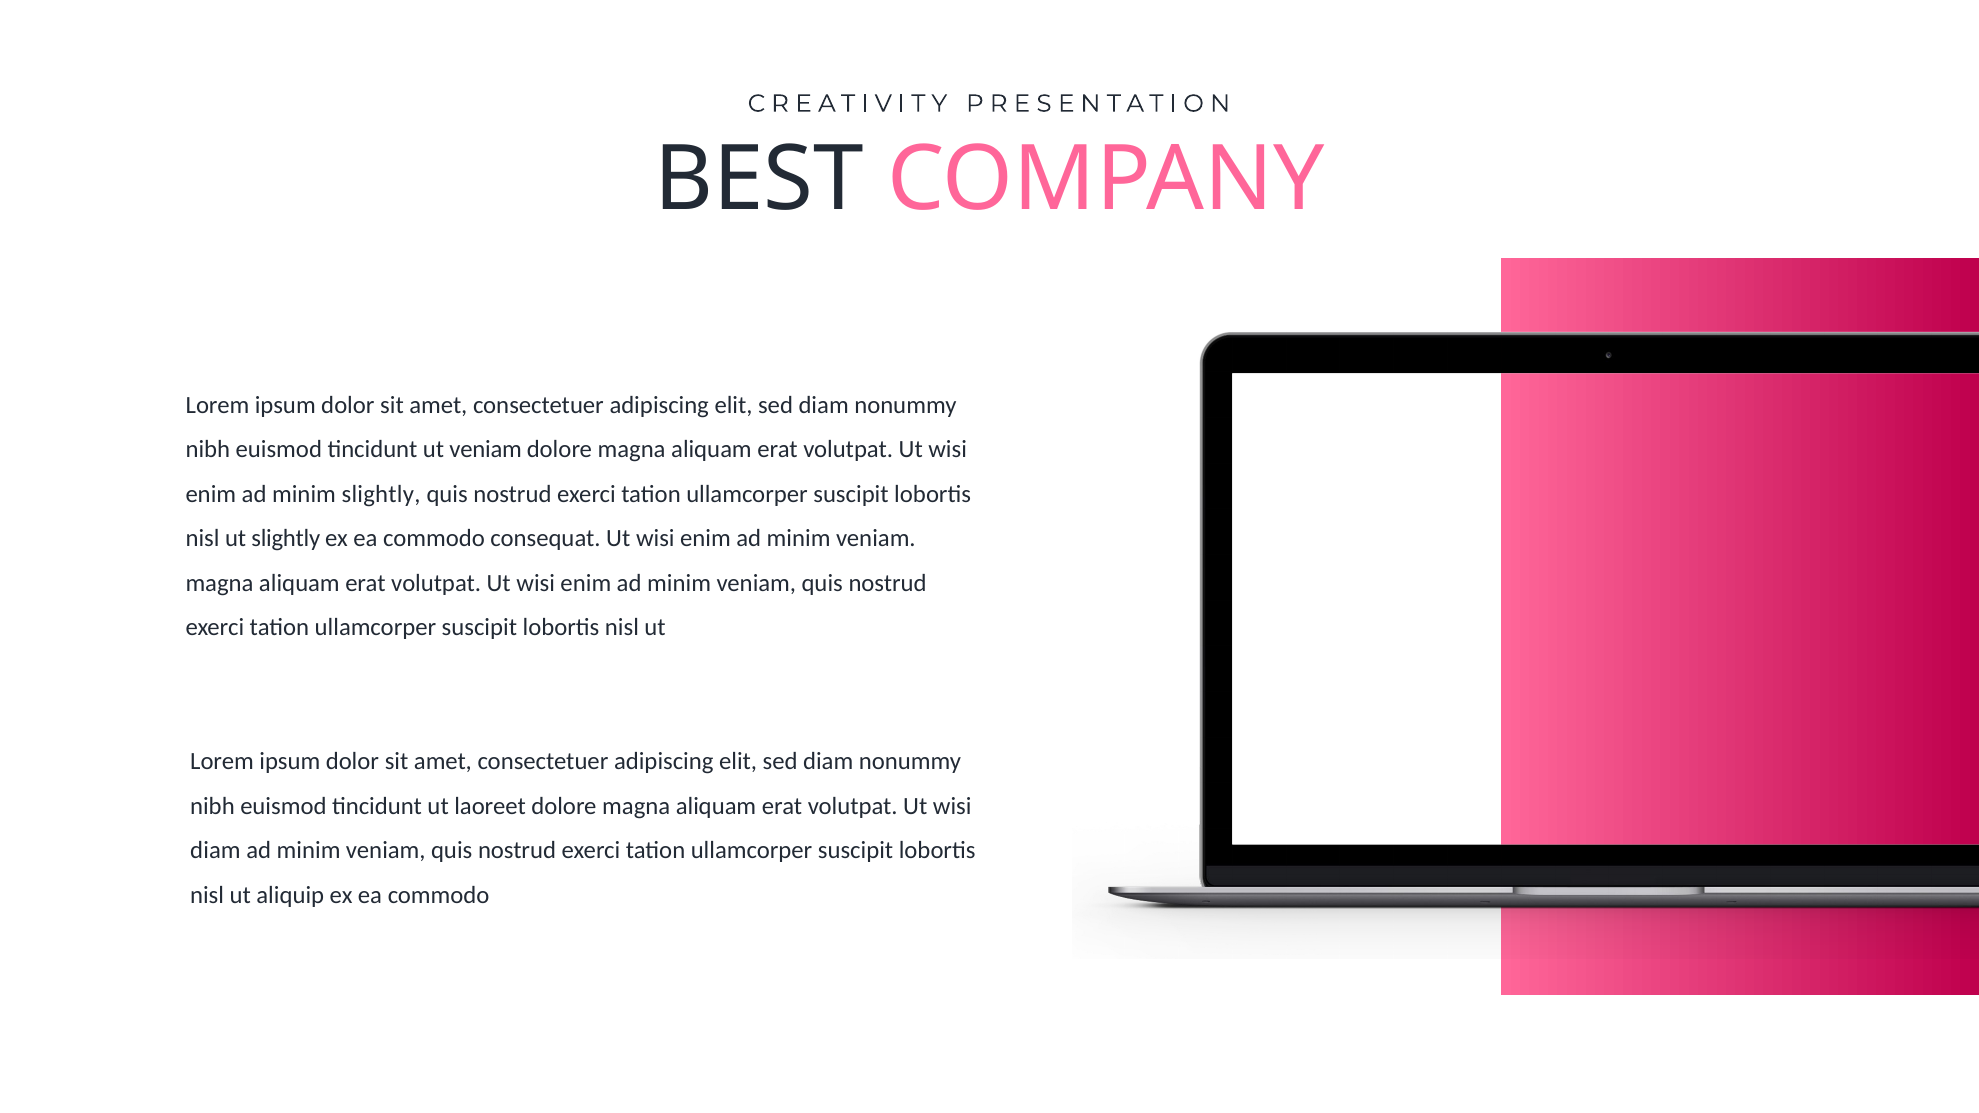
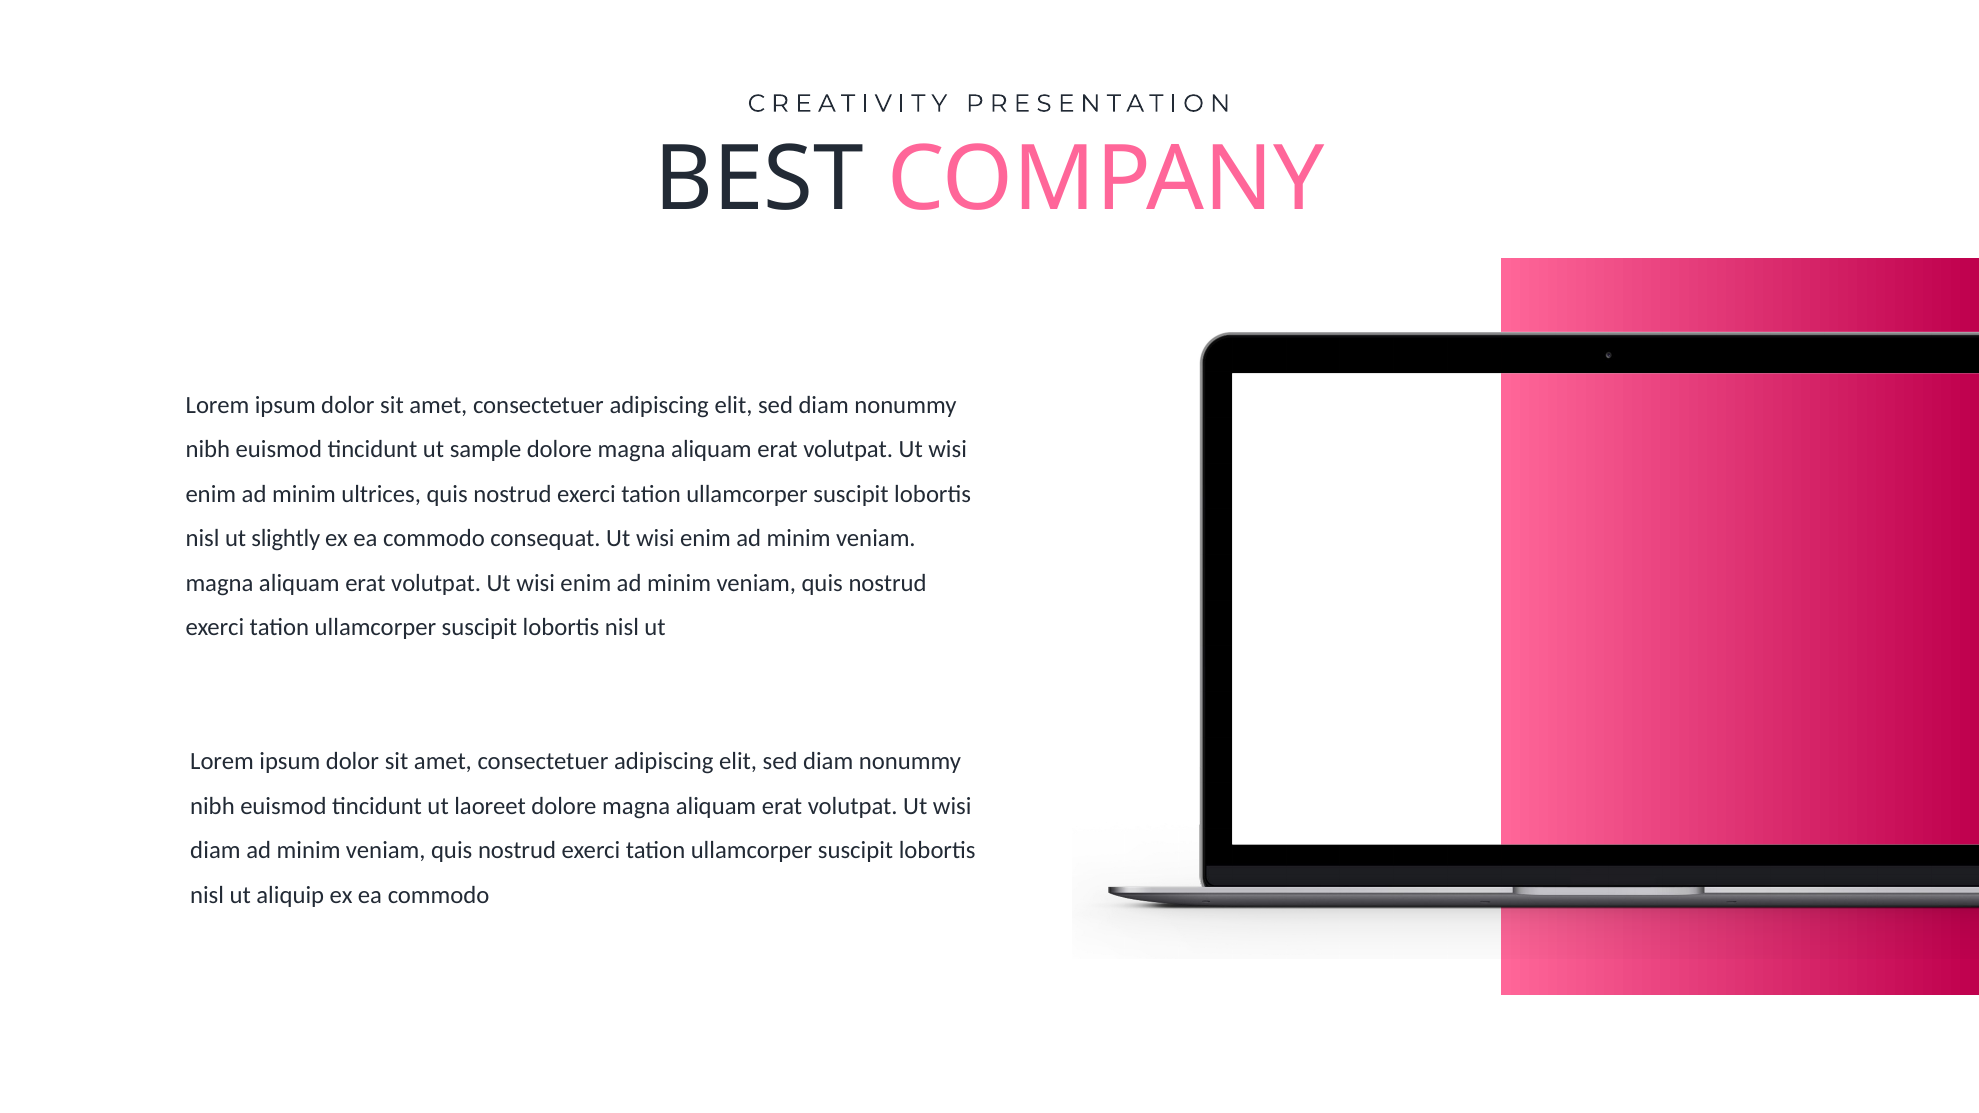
ut veniam: veniam -> sample
minim slightly: slightly -> ultrices
